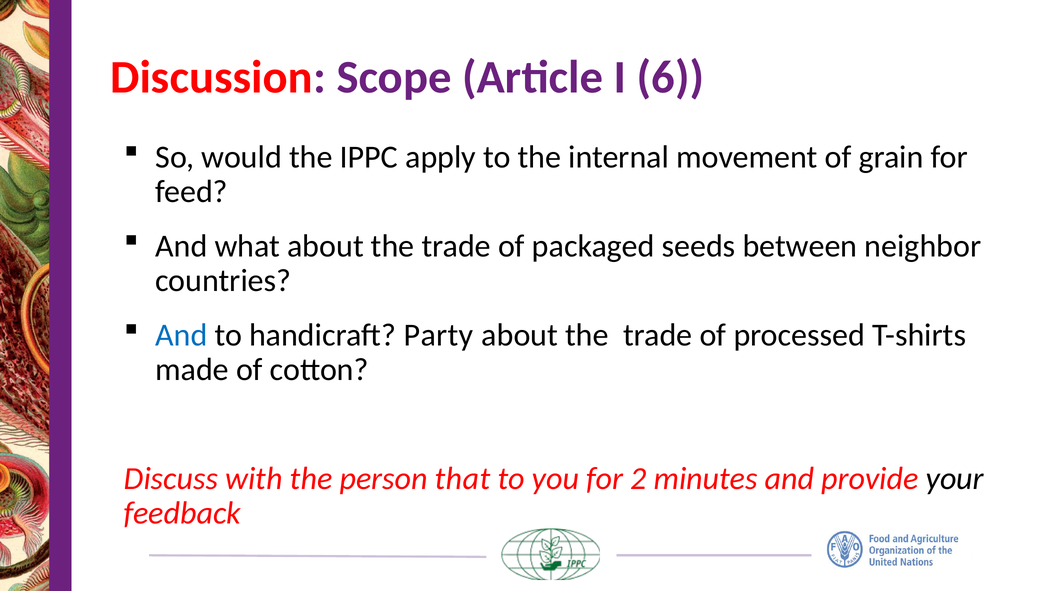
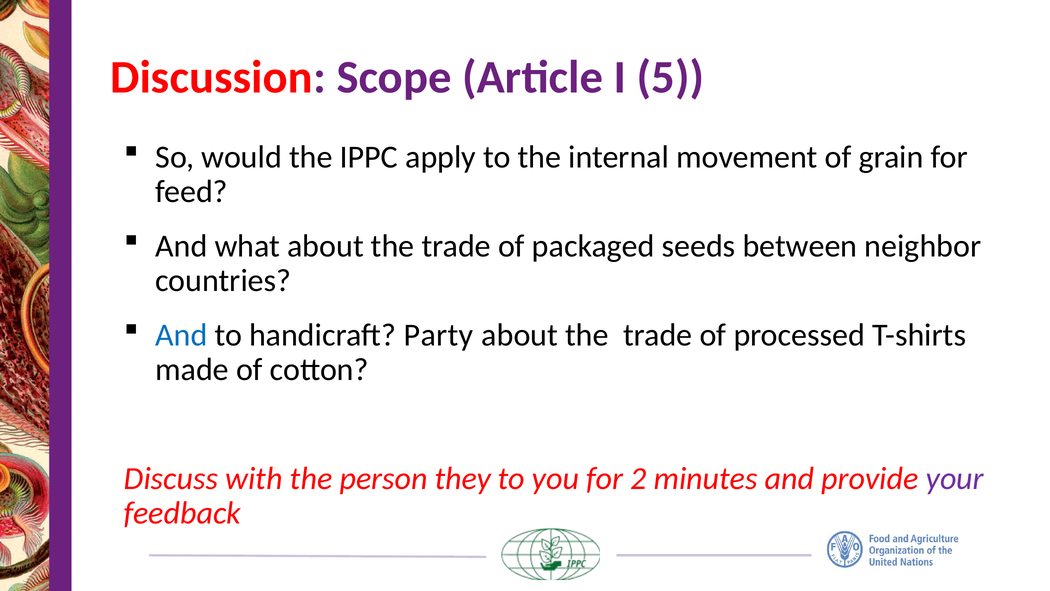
6: 6 -> 5
that: that -> they
your colour: black -> purple
